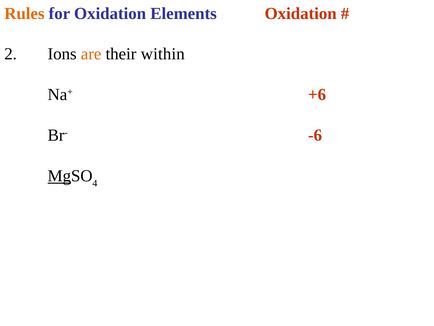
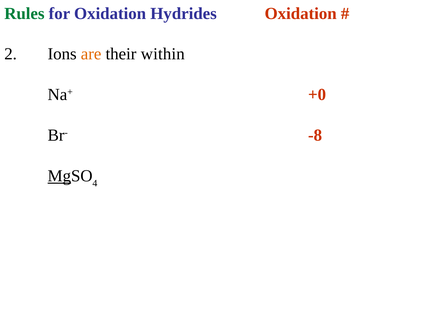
Rules colour: orange -> green
Elements: Elements -> Hydrides
+6: +6 -> +0
-6: -6 -> -8
